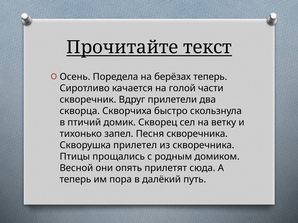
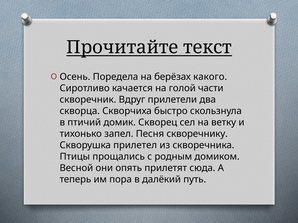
берёзах теперь: теперь -> какого
Песня скворечника: скворечника -> скворечнику
